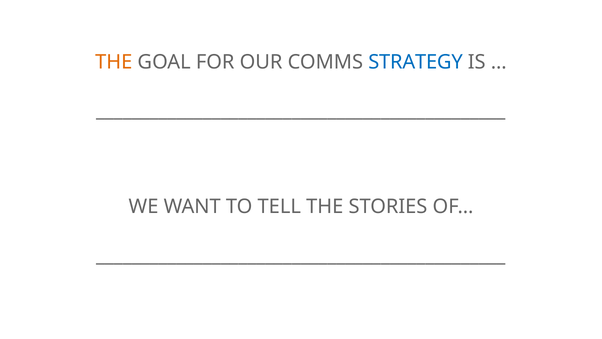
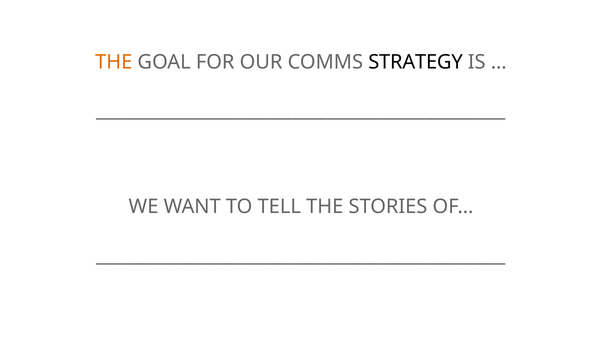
STRATEGY colour: blue -> black
